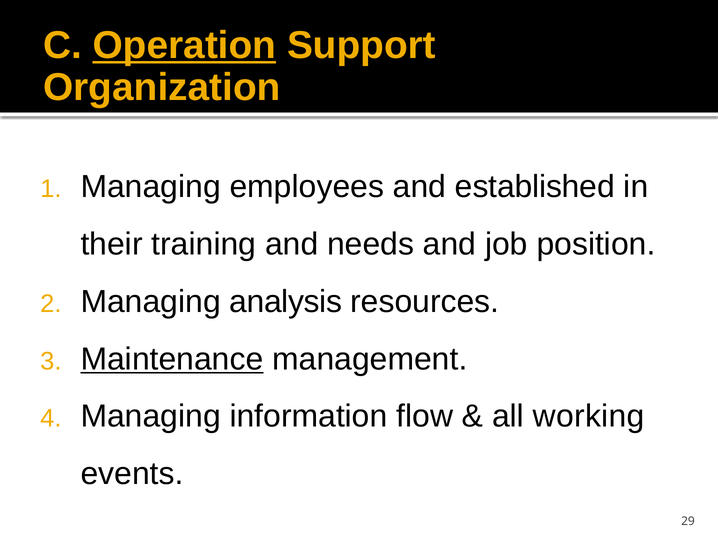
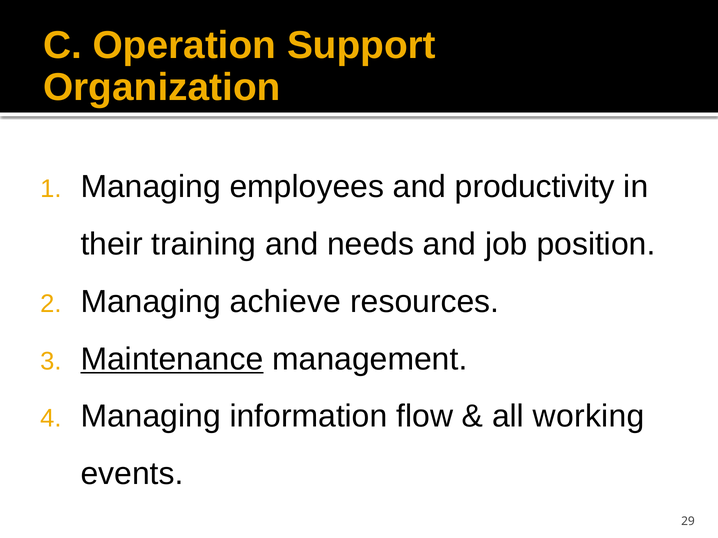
Operation underline: present -> none
established: established -> productivity
analysis: analysis -> achieve
